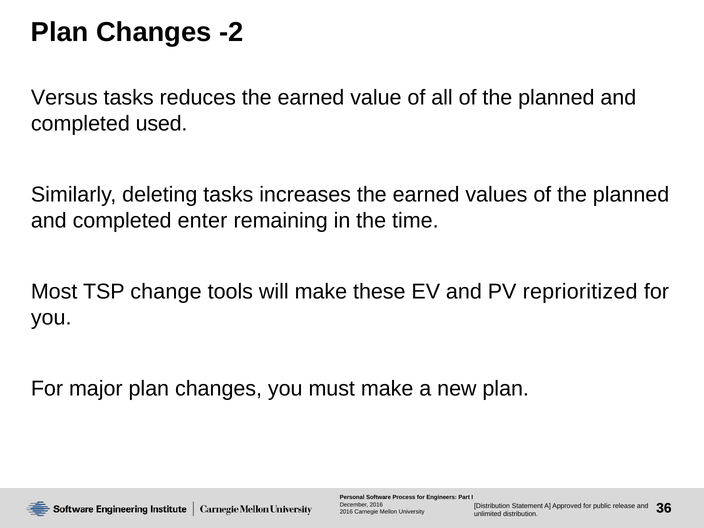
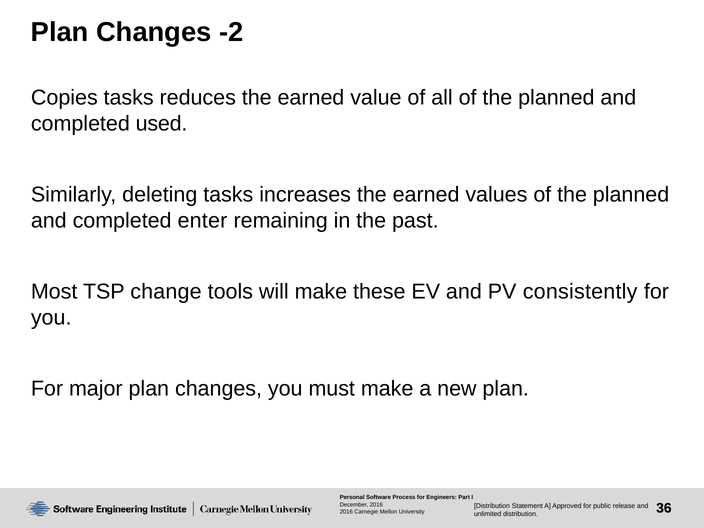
Versus: Versus -> Copies
time: time -> past
reprioritized: reprioritized -> consistently
